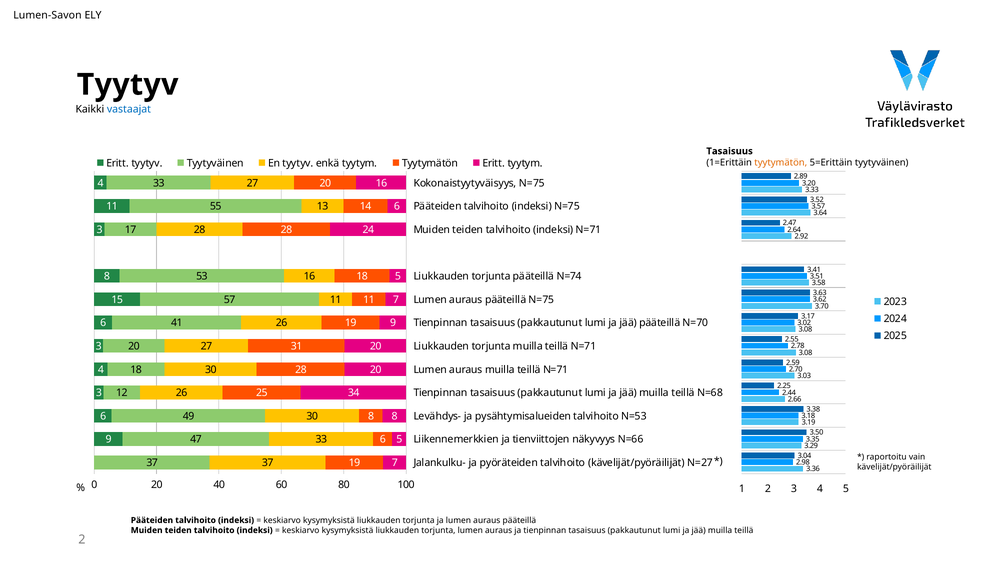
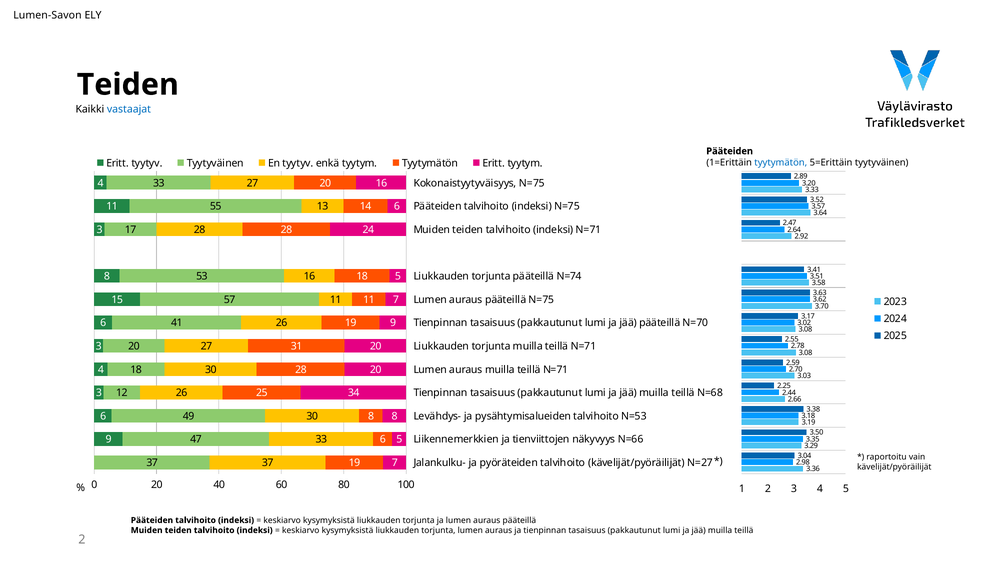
Tyytyv at (128, 85): Tyytyv -> Teiden
Tasaisuus at (730, 151): Tasaisuus -> Pääteiden
tyytymätön at (781, 162) colour: orange -> blue
